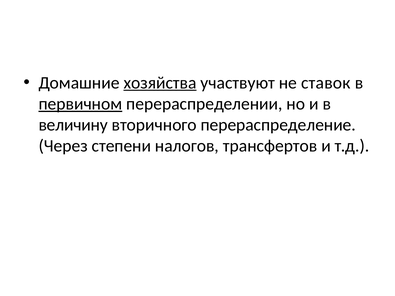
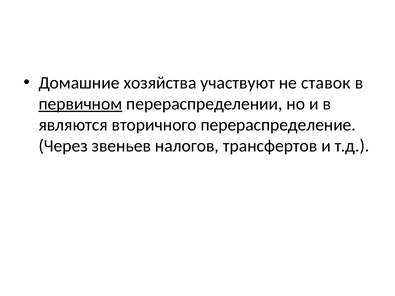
хозяйства underline: present -> none
величину: величину -> являются
степени: степени -> звеньев
